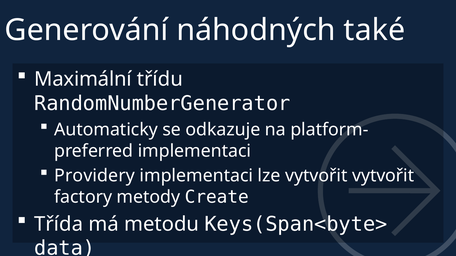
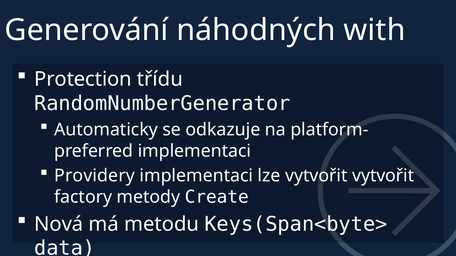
také: také -> with
Maximální: Maximální -> Protection
Třída: Třída -> Nová
